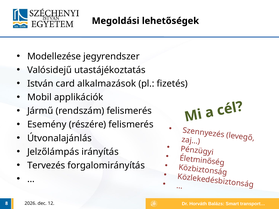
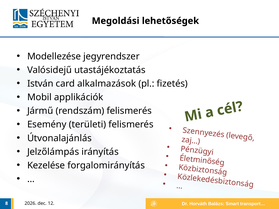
részére: részére -> területi
Tervezés: Tervezés -> Kezelése
